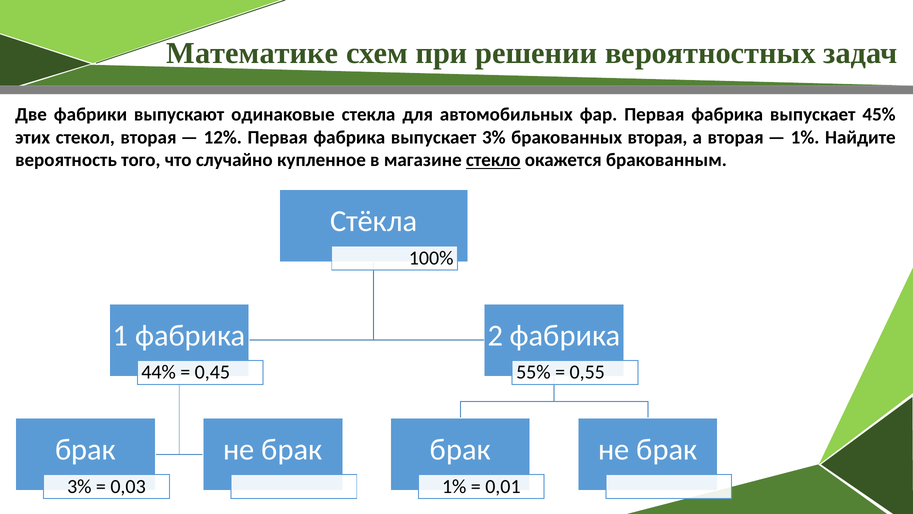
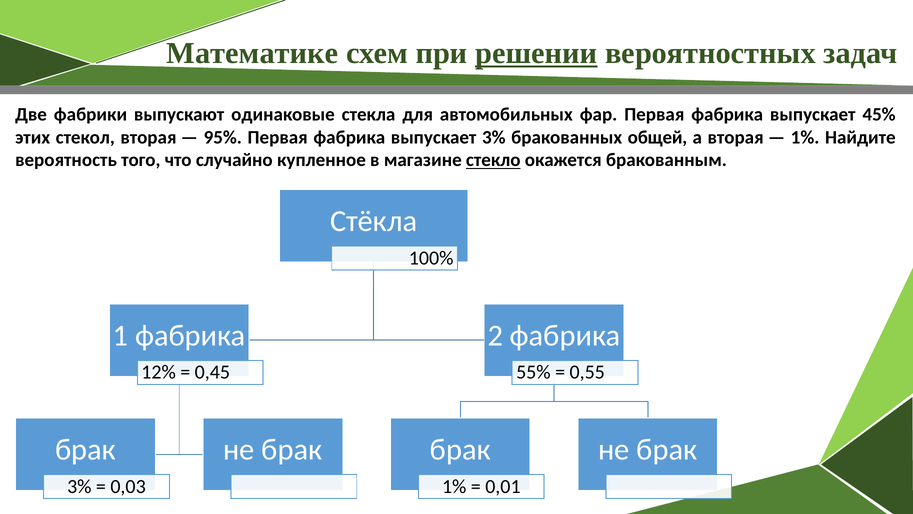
решении underline: none -> present
12%: 12% -> 95%
бракованных вторая: вторая -> общей
44%: 44% -> 12%
